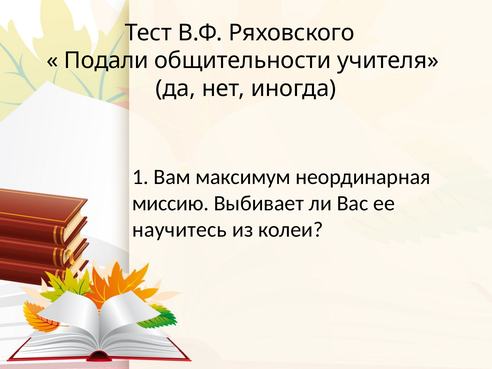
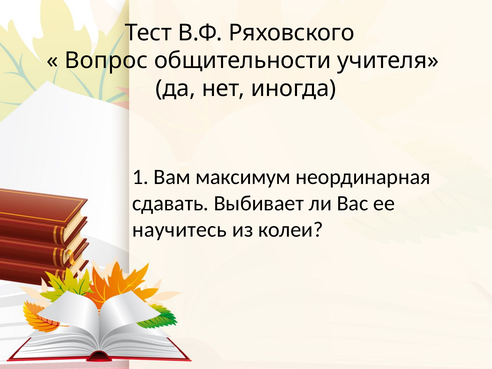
Подали: Подали -> Вопрос
миссию: миссию -> сдавать
